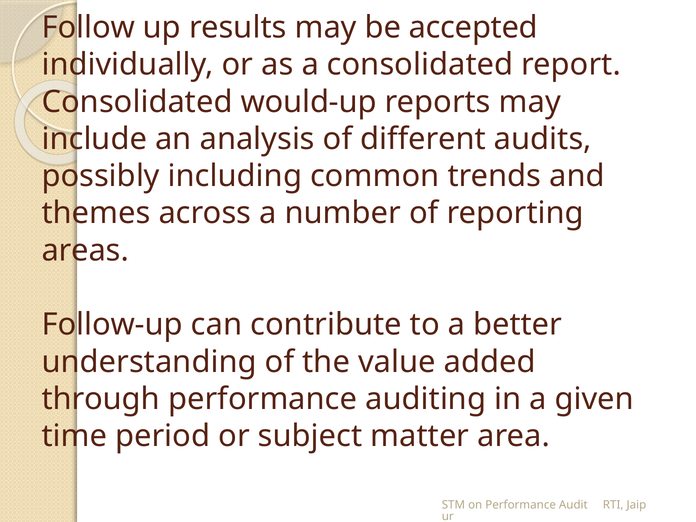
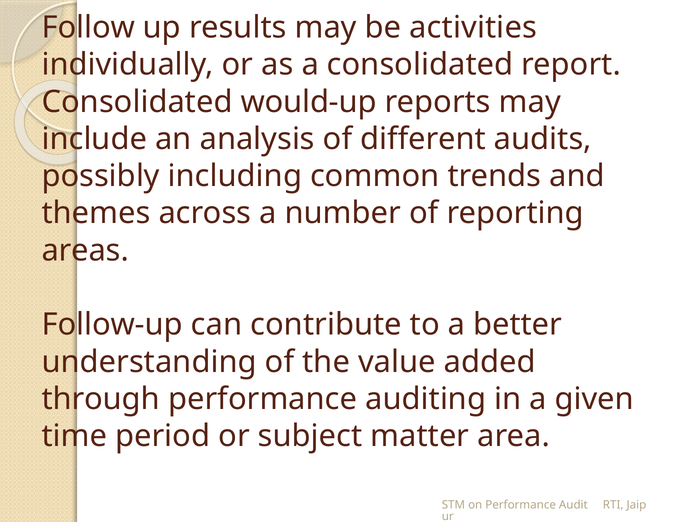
accepted: accepted -> activities
